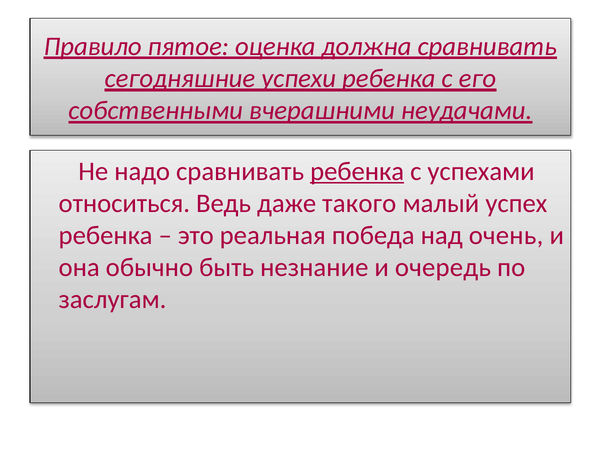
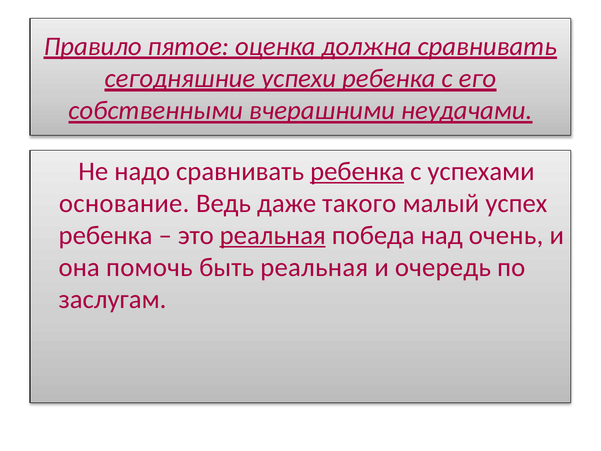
относиться: относиться -> основание
реальная at (273, 235) underline: none -> present
обычно: обычно -> помочь
быть незнание: незнание -> реальная
